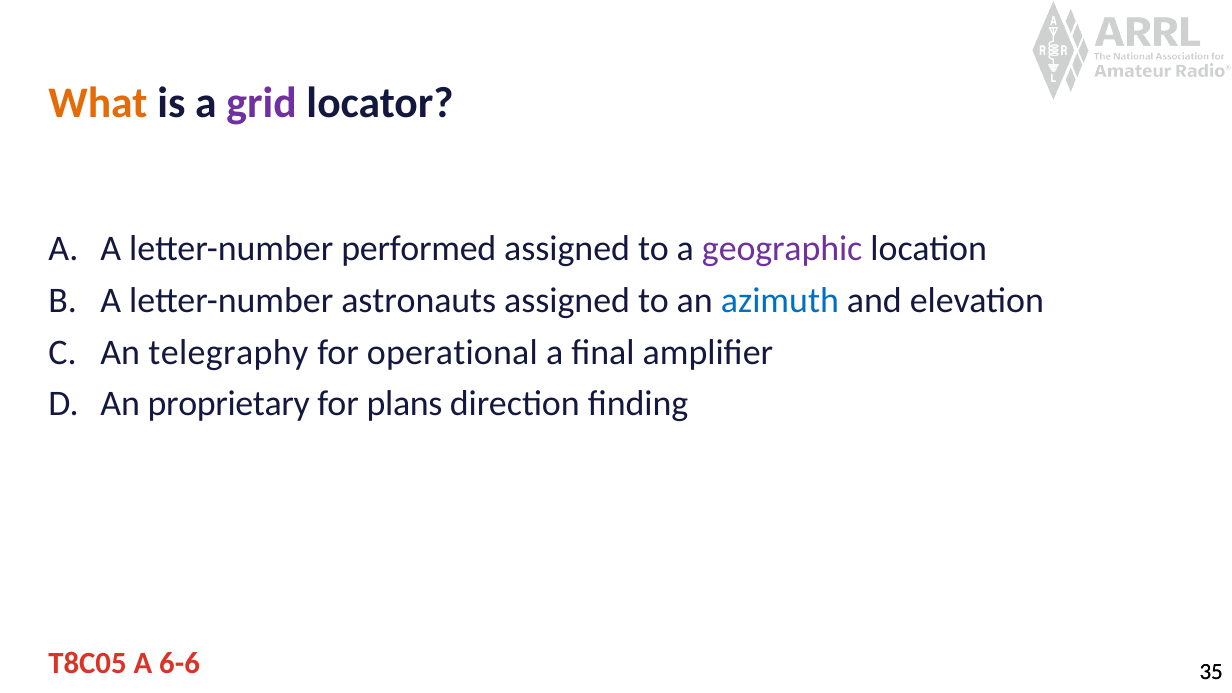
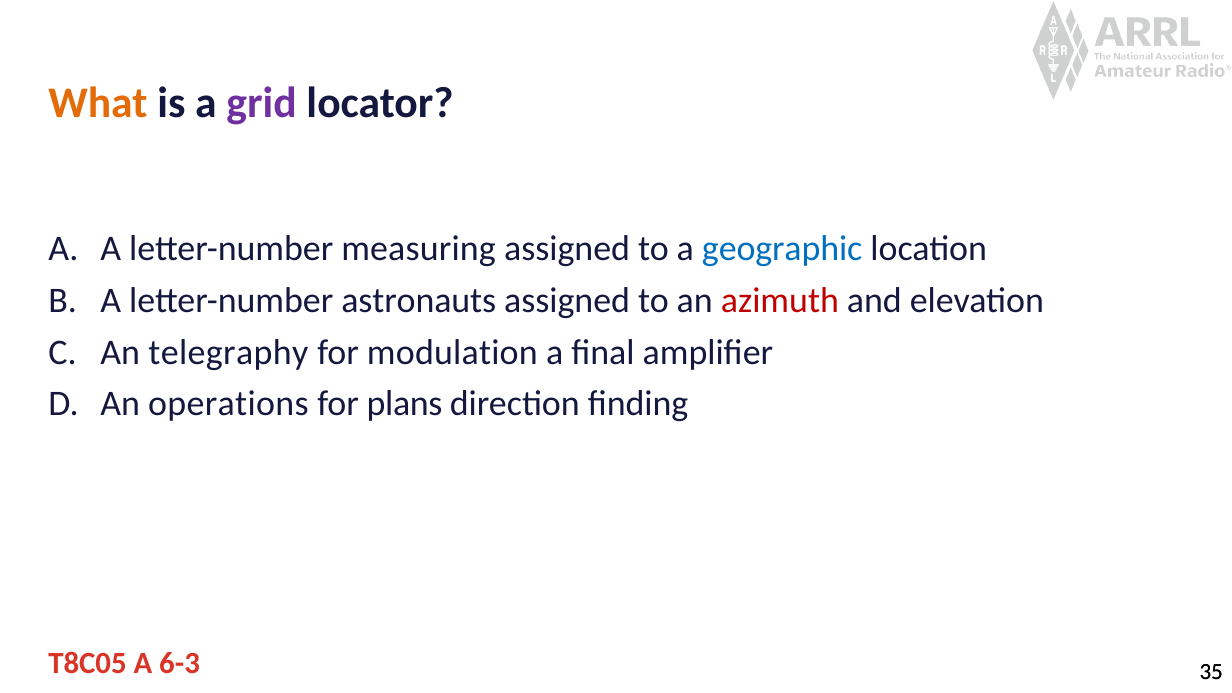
performed: performed -> measuring
geographic colour: purple -> blue
azimuth colour: blue -> red
operational: operational -> modulation
proprietary: proprietary -> operations
6-6: 6-6 -> 6-3
